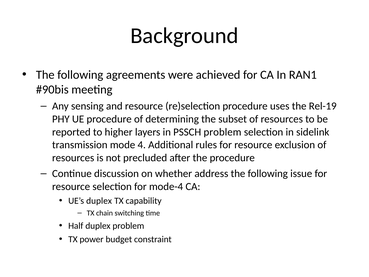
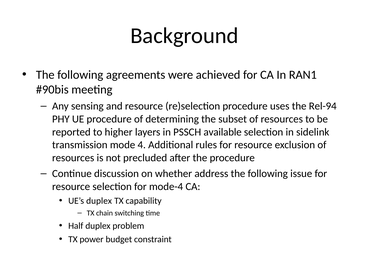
Rel-19: Rel-19 -> Rel-94
PSSCH problem: problem -> available
